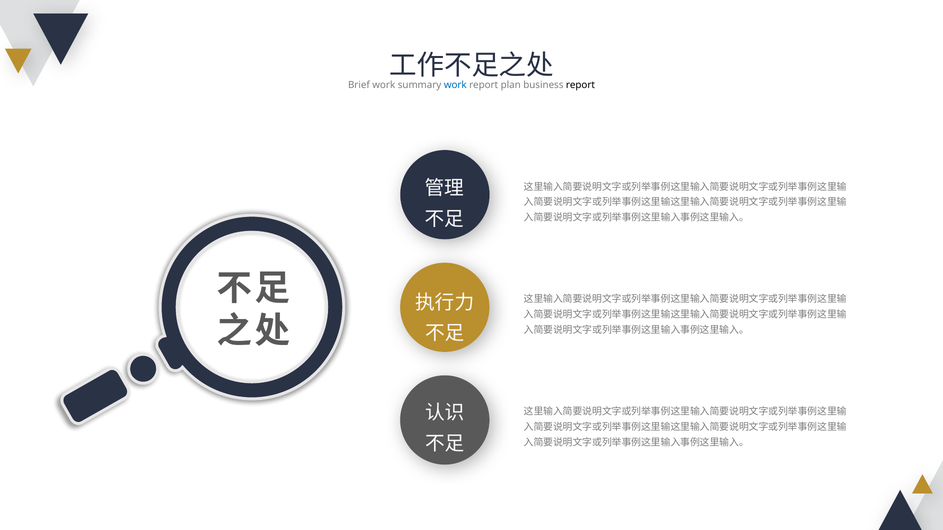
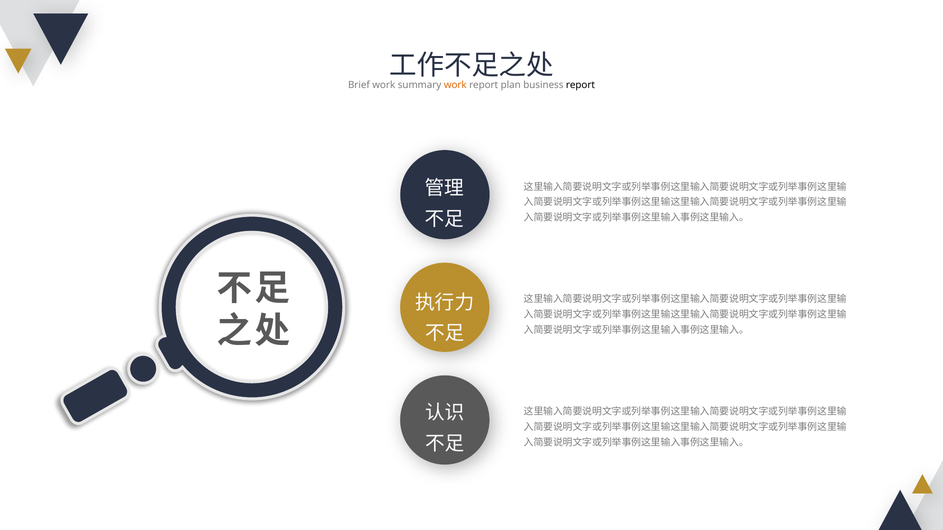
work at (455, 85) colour: blue -> orange
